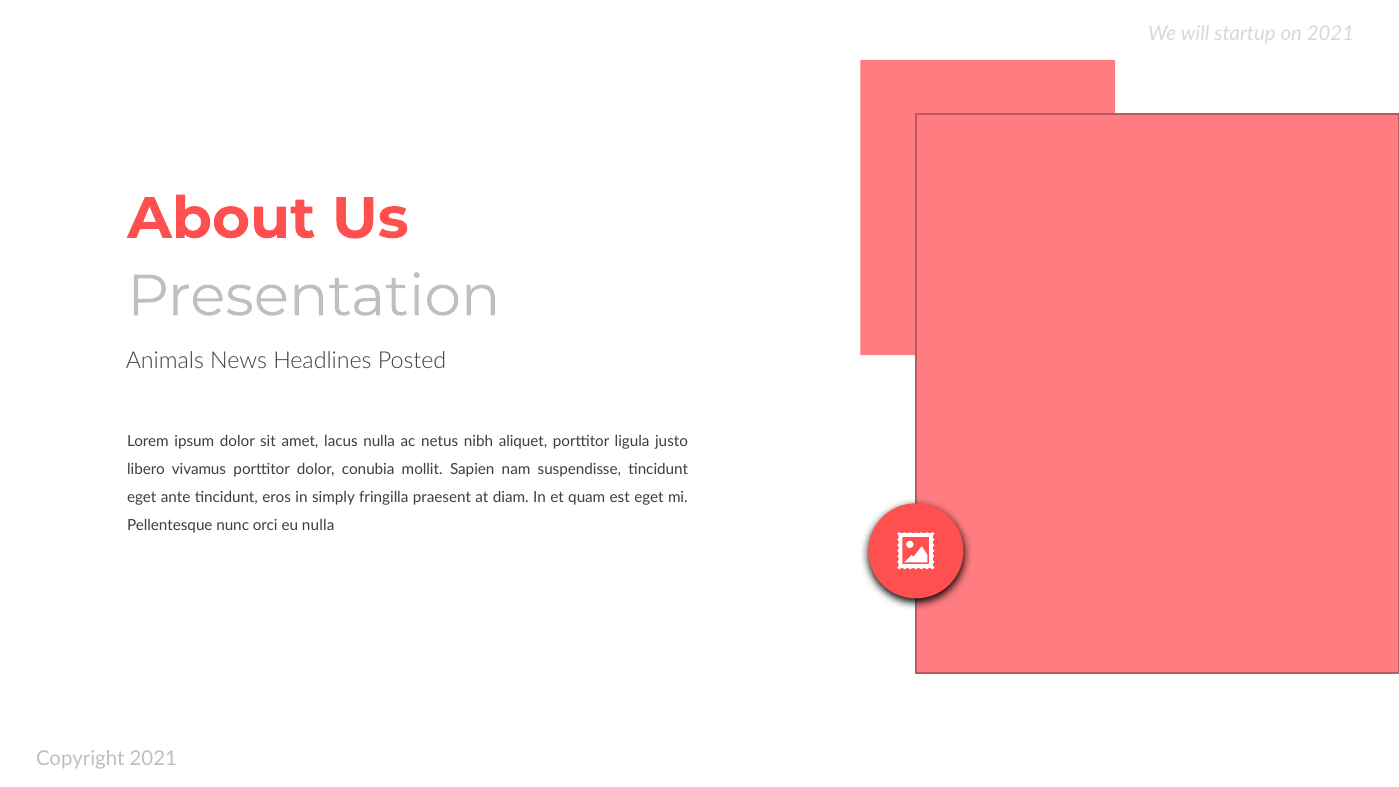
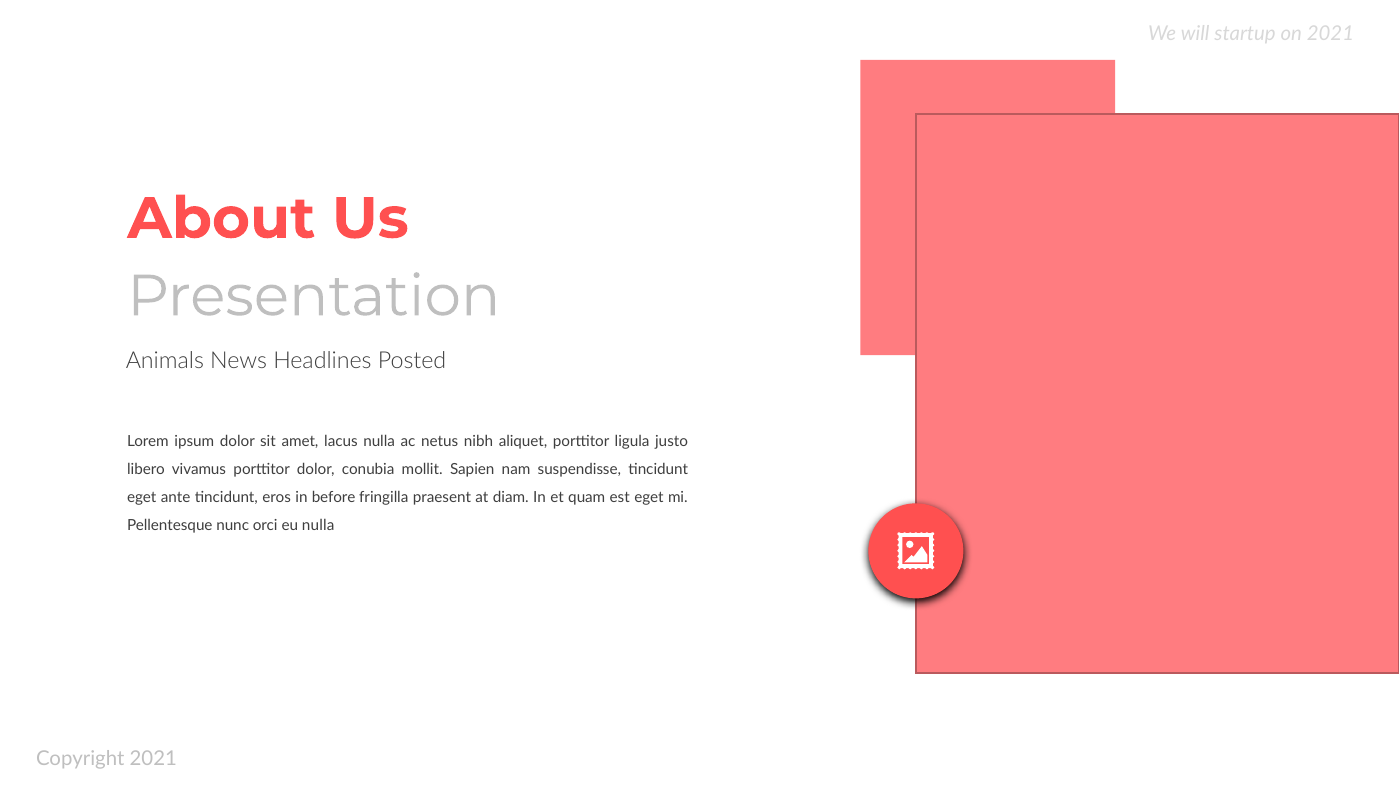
simply: simply -> before
